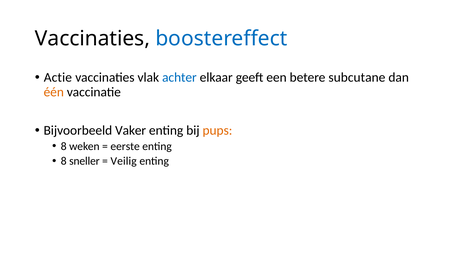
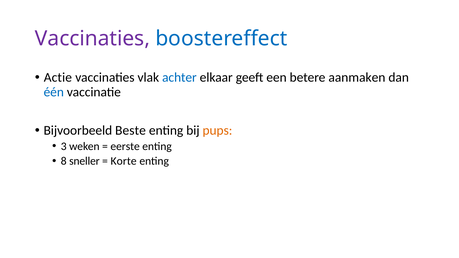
Vaccinaties at (92, 39) colour: black -> purple
subcutane: subcutane -> aanmaken
één colour: orange -> blue
Vaker: Vaker -> Beste
8 at (64, 146): 8 -> 3
Veilig: Veilig -> Korte
